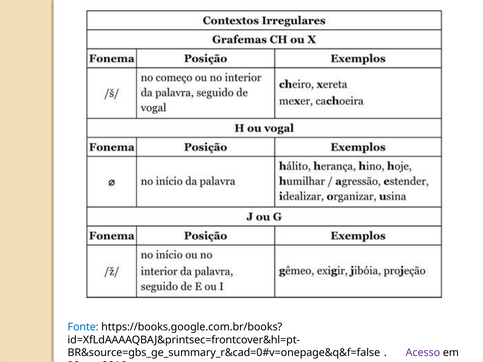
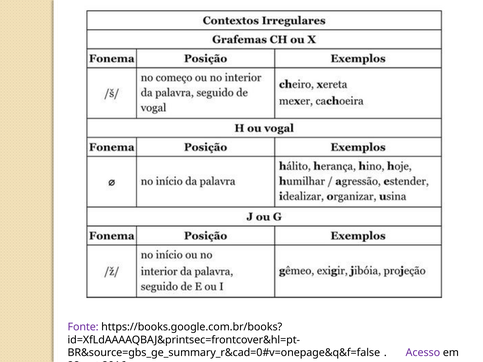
Fonte colour: blue -> purple
